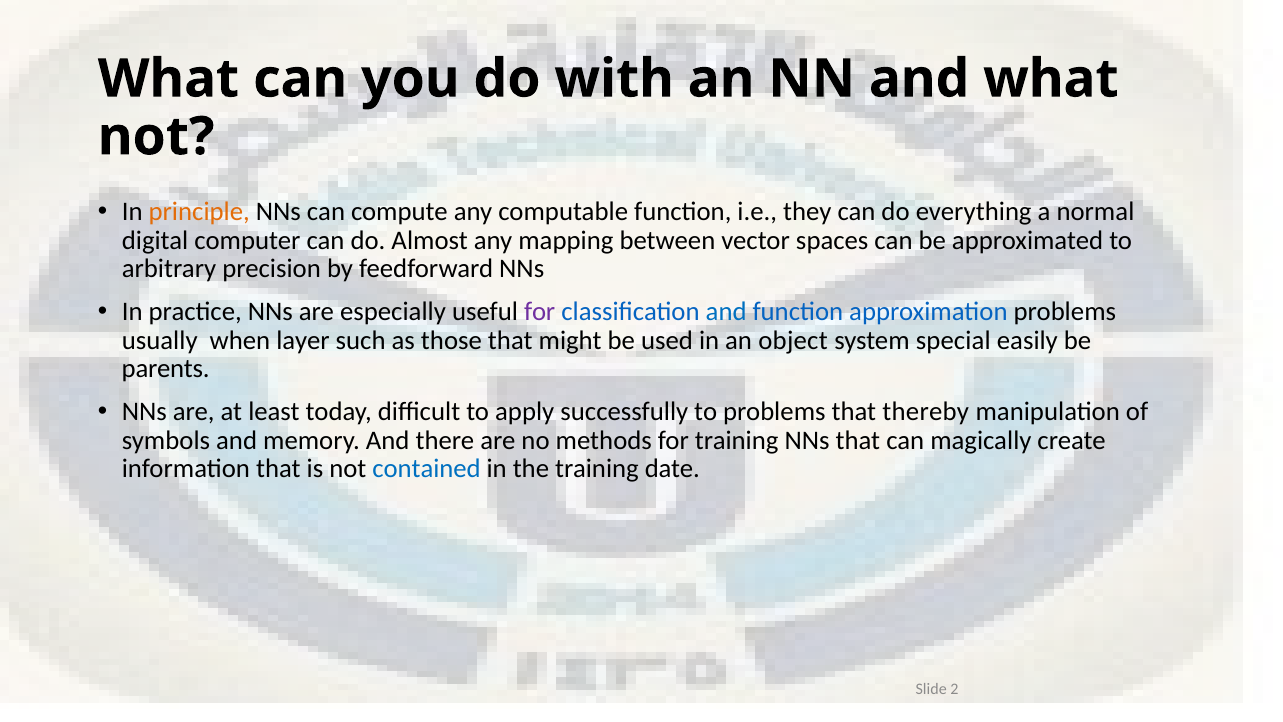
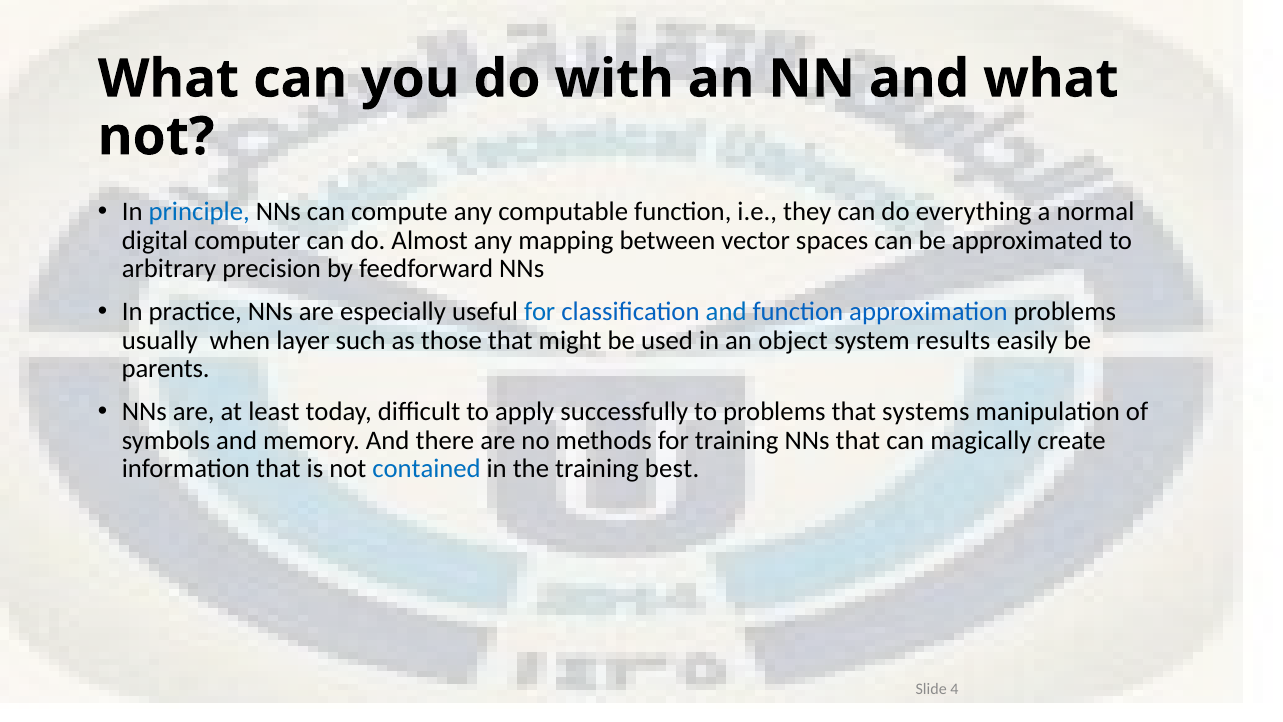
principle colour: orange -> blue
for at (540, 311) colour: purple -> blue
special: special -> results
thereby: thereby -> systems
date: date -> best
2: 2 -> 4
